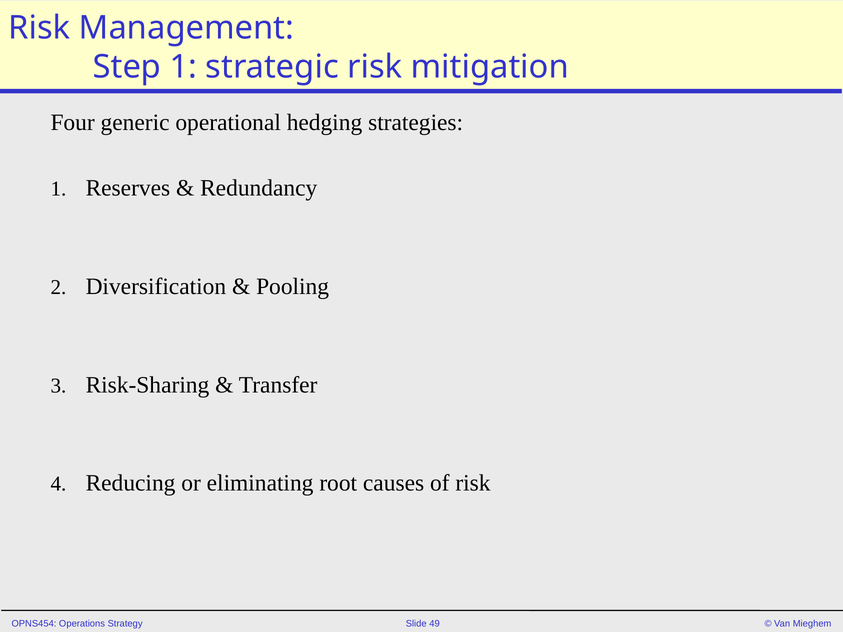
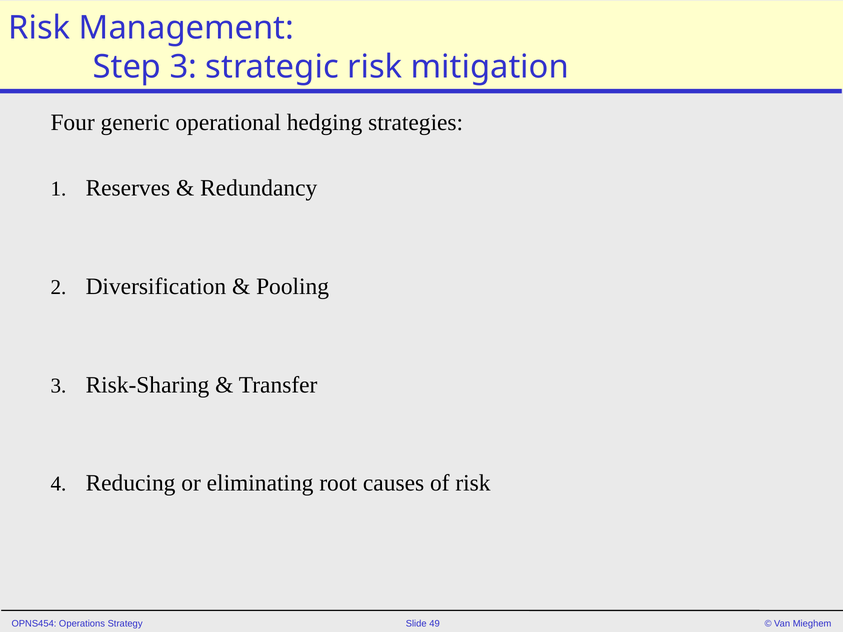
Step 1: 1 -> 3
